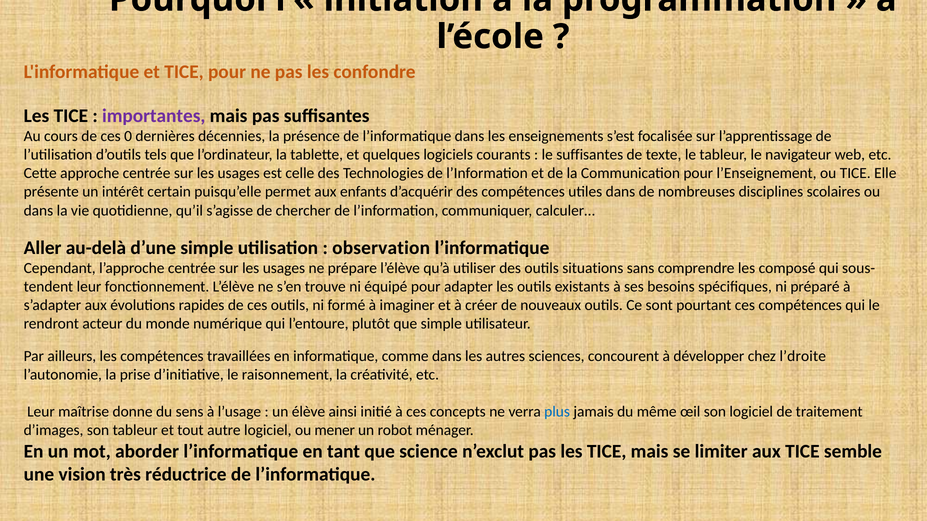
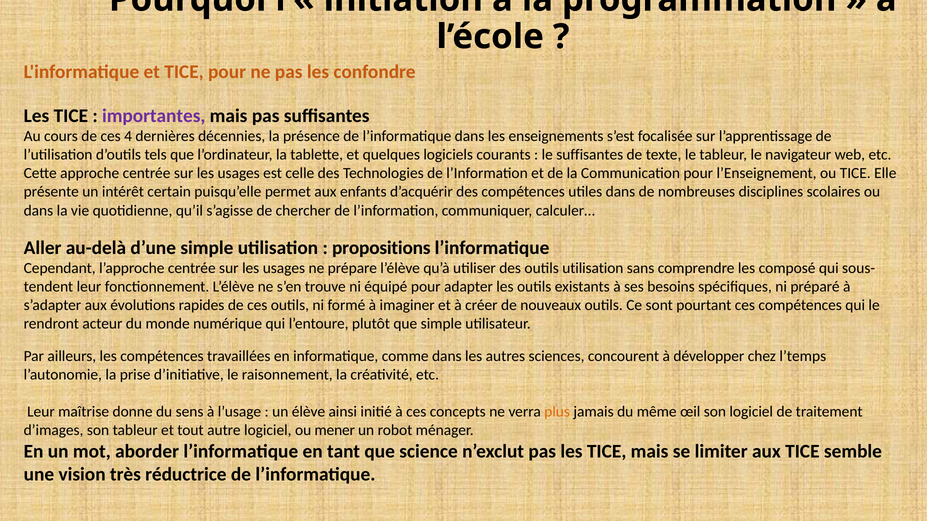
0: 0 -> 4
observation: observation -> propositions
outils situations: situations -> utilisation
l’droite: l’droite -> l’temps
plus colour: blue -> orange
